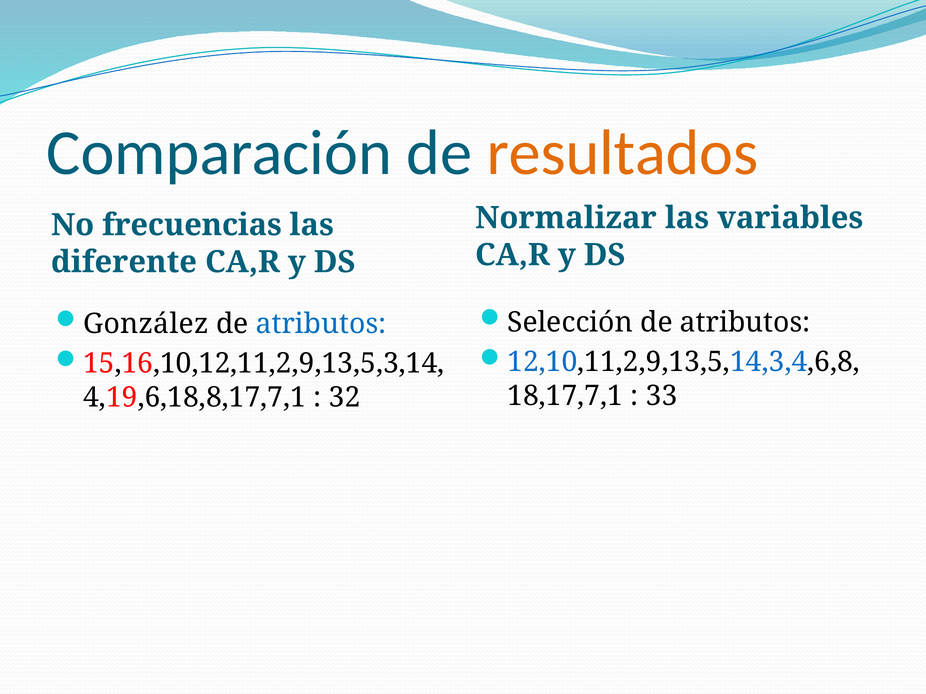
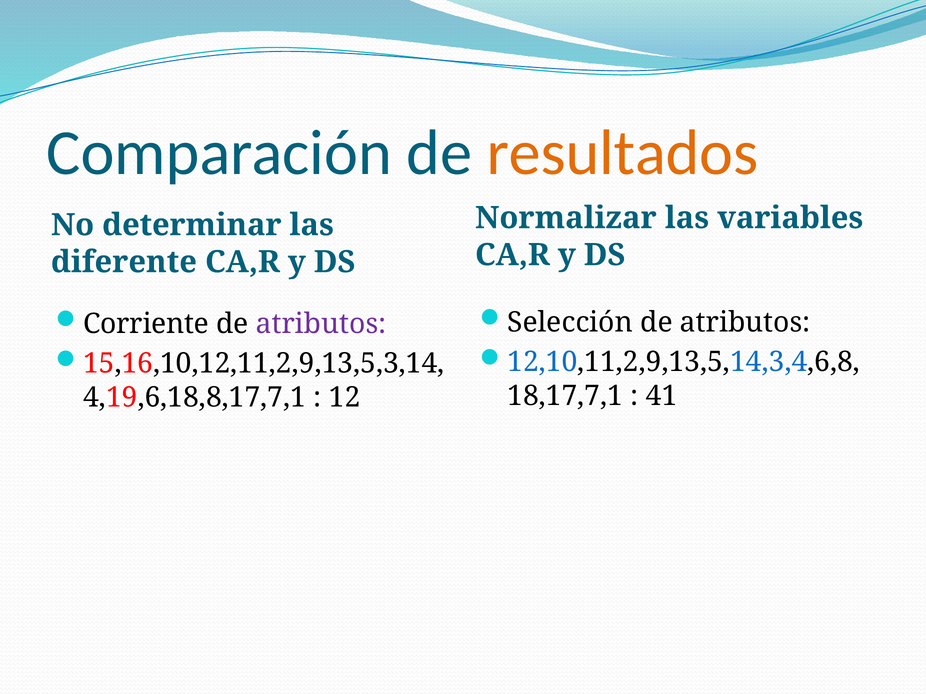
frecuencias: frecuencias -> determinar
González: González -> Corriente
atributos at (321, 324) colour: blue -> purple
33: 33 -> 41
32: 32 -> 12
